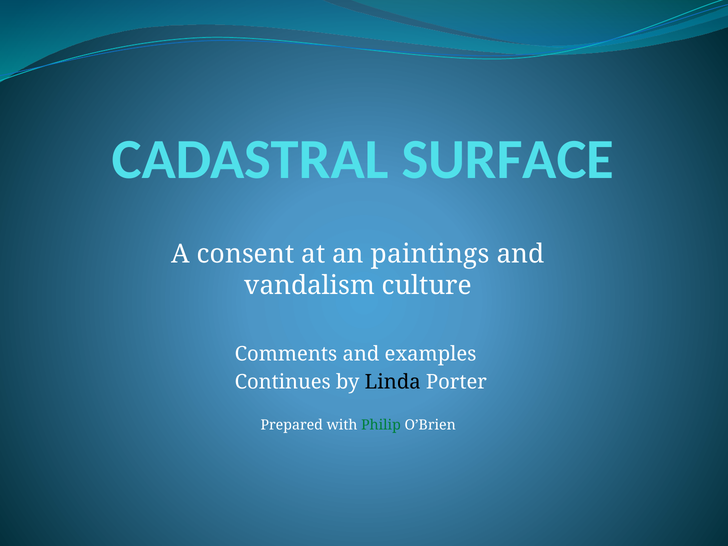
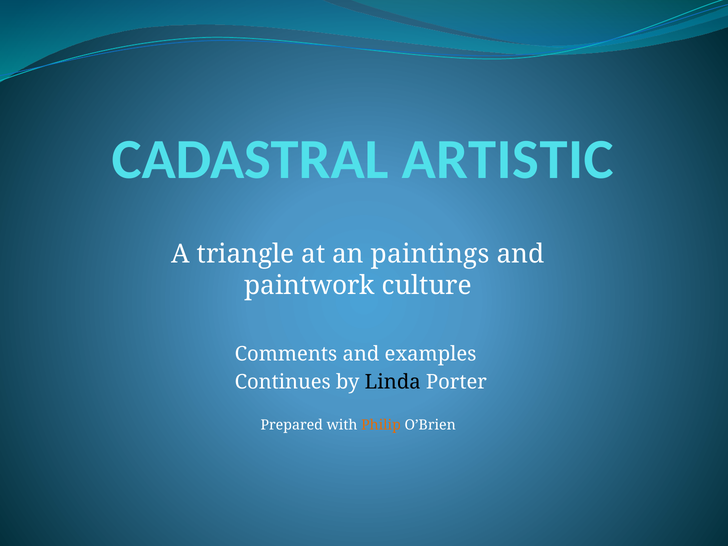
SURFACE: SURFACE -> ARTISTIC
consent: consent -> triangle
vandalism: vandalism -> paintwork
Philip colour: green -> orange
